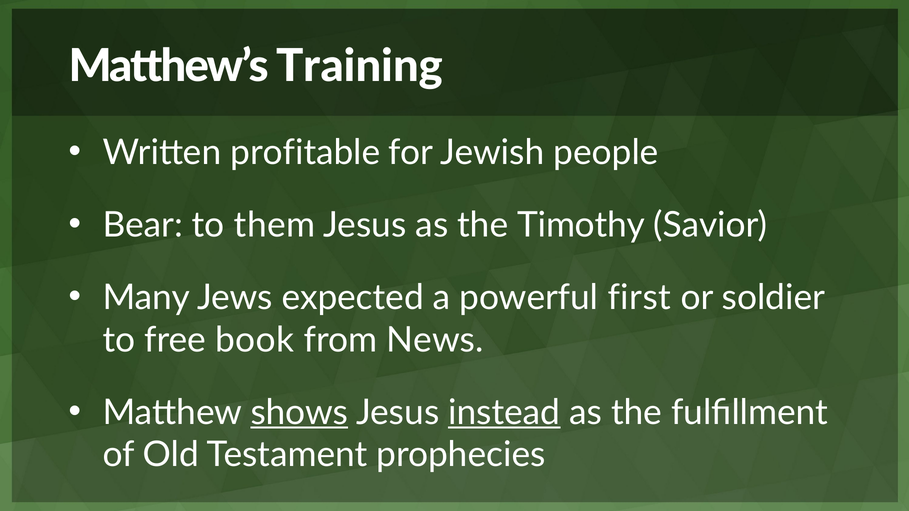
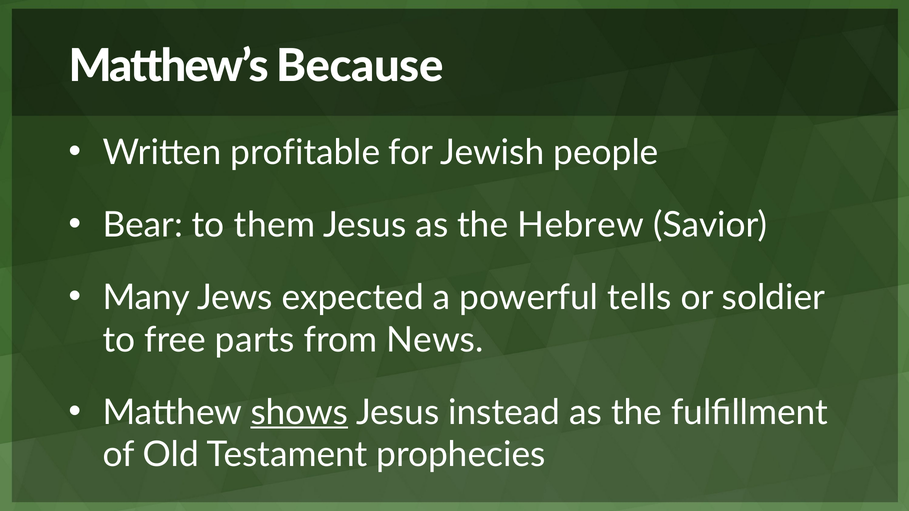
Training: Training -> Because
Timothy: Timothy -> Hebrew
first: first -> tells
book: book -> parts
instead underline: present -> none
